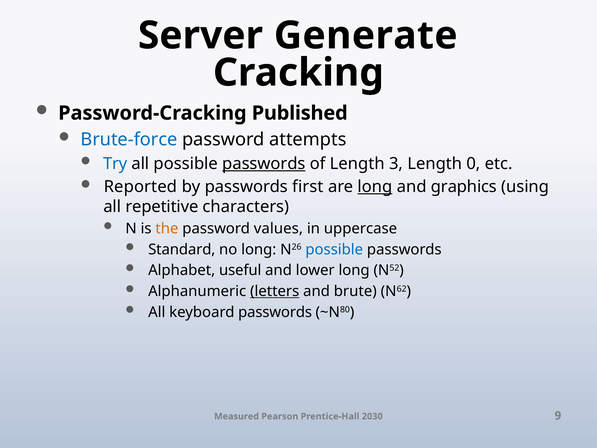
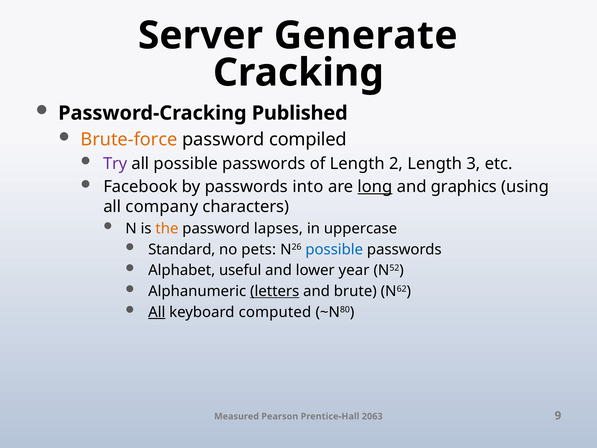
Brute-force colour: blue -> orange
attempts: attempts -> compiled
Try colour: blue -> purple
passwords at (264, 164) underline: present -> none
3: 3 -> 2
0: 0 -> 3
Reported: Reported -> Facebook
first: first -> into
repetitive: repetitive -> company
values: values -> lapses
no long: long -> pets
lower long: long -> year
All at (157, 312) underline: none -> present
keyboard passwords: passwords -> computed
2030: 2030 -> 2063
